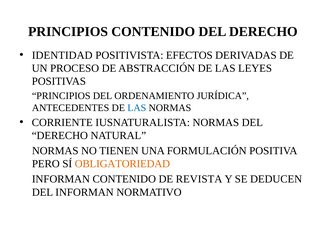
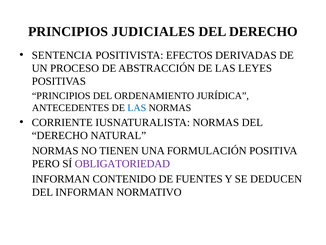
PRINCIPIOS CONTENIDO: CONTENIDO -> JUDICIALES
IDENTIDAD: IDENTIDAD -> SENTENCIA
OBLIGATORIEDAD colour: orange -> purple
REVISTA: REVISTA -> FUENTES
